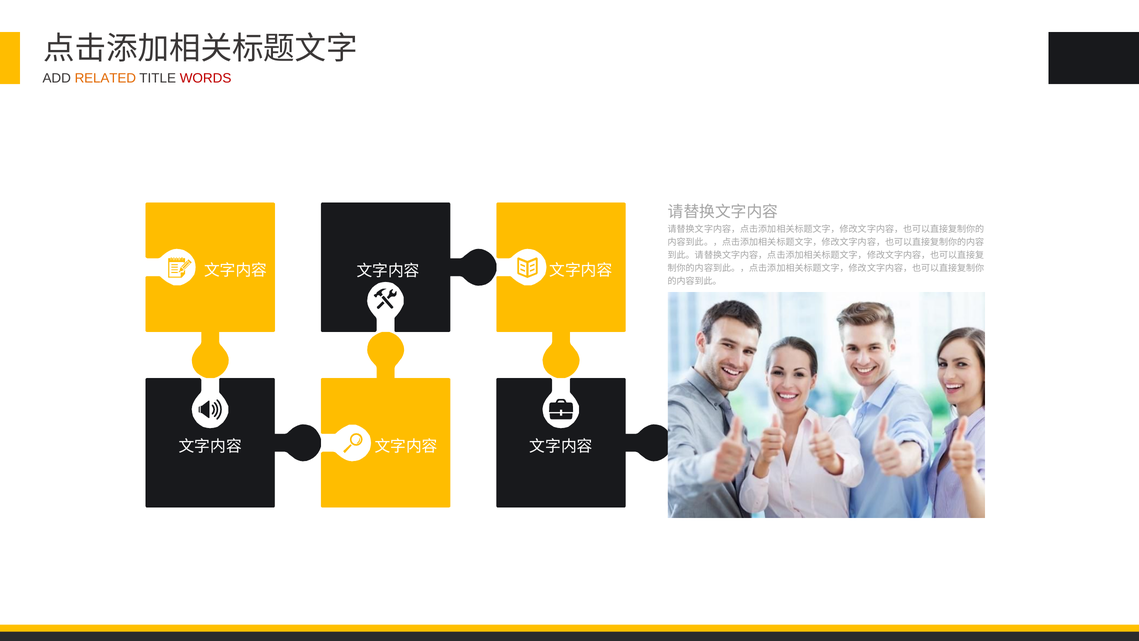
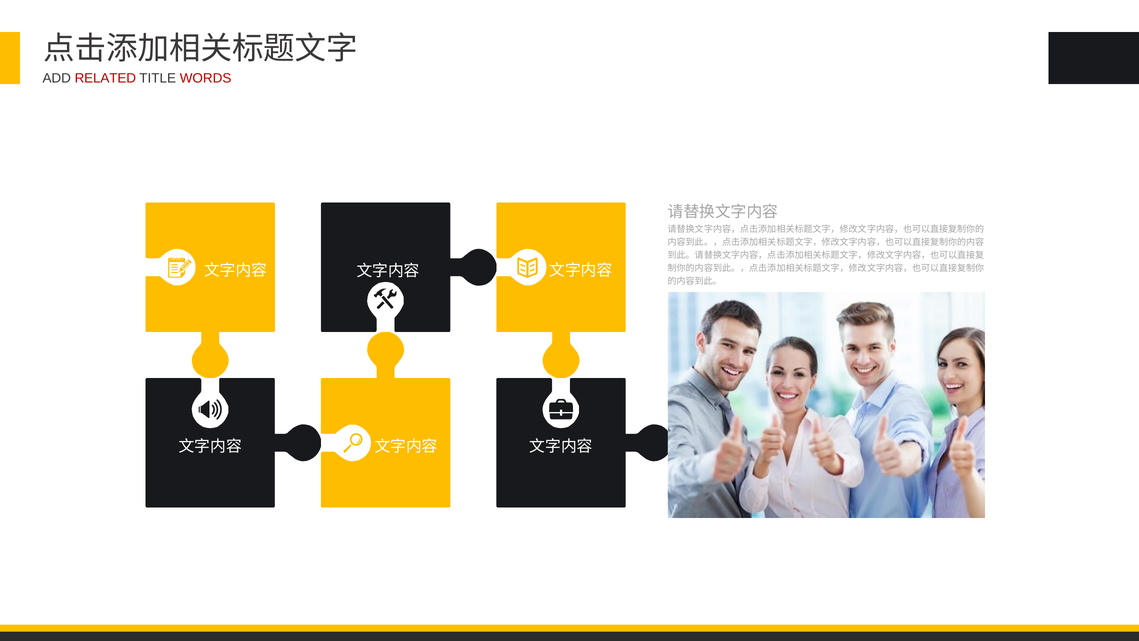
RELATED colour: orange -> red
